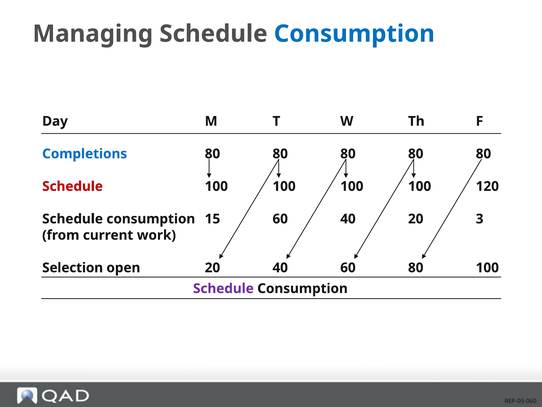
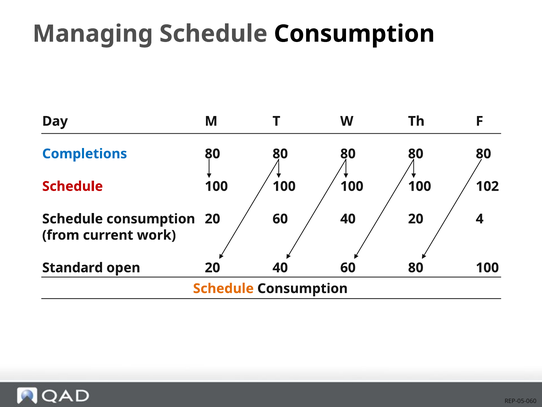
Consumption at (354, 34) colour: blue -> black
120: 120 -> 102
consumption 15: 15 -> 20
3: 3 -> 4
Selection: Selection -> Standard
Schedule at (223, 288) colour: purple -> orange
